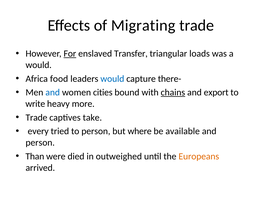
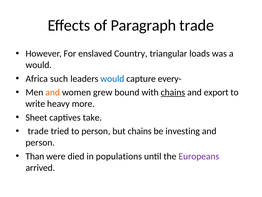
Migrating: Migrating -> Paragraph
For underline: present -> none
Transfer: Transfer -> Country
food: food -> such
there-: there- -> every-
and at (53, 92) colour: blue -> orange
cities: cities -> grew
Trade at (36, 117): Trade -> Sheet
every at (38, 131): every -> trade
but where: where -> chains
available: available -> investing
outweighed: outweighed -> populations
Europeans colour: orange -> purple
